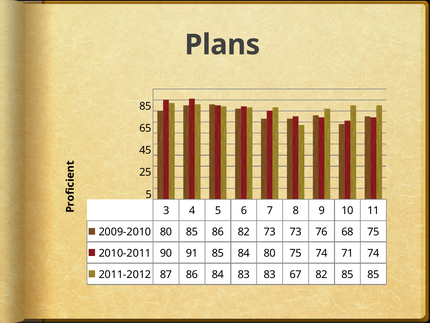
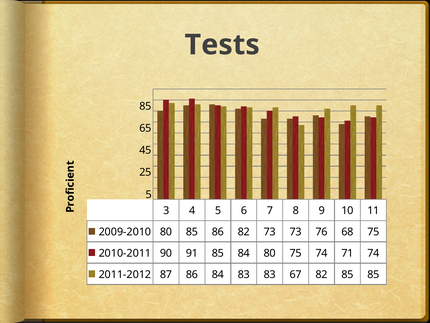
Plans: Plans -> Tests
